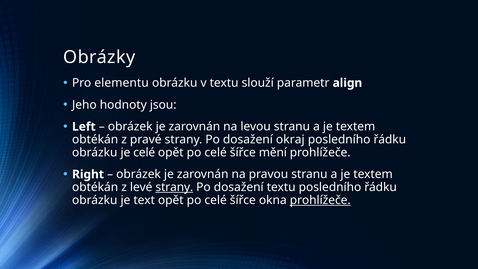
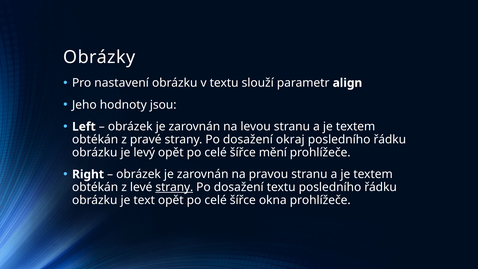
elementu: elementu -> nastavení
je celé: celé -> levý
prohlížeče at (320, 200) underline: present -> none
